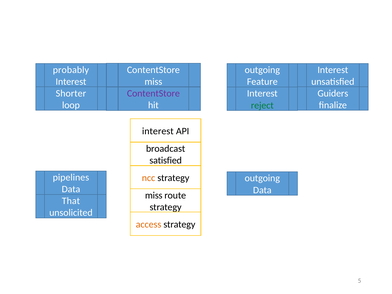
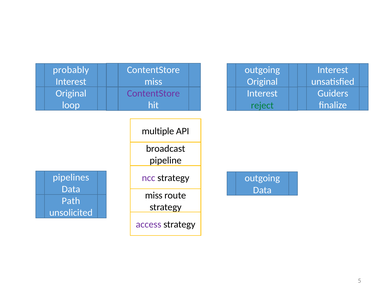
Feature at (262, 82): Feature -> Original
Shorter at (71, 93): Shorter -> Original
interest at (158, 131): interest -> multiple
satisfied: satisfied -> pipeline
ncc colour: orange -> purple
That: That -> Path
access colour: orange -> purple
